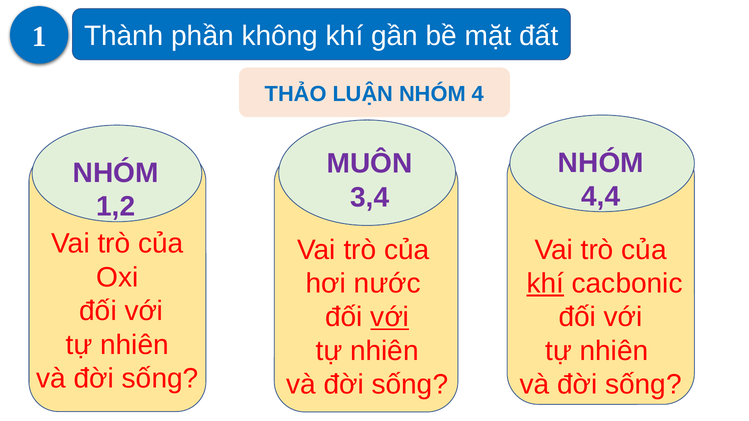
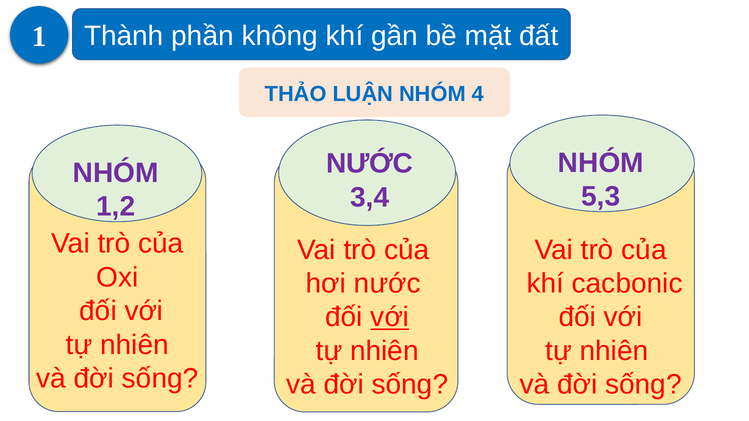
MUÔN at (370, 164): MUÔN -> NƯỚC
4,4: 4,4 -> 5,3
khí at (545, 284) underline: present -> none
